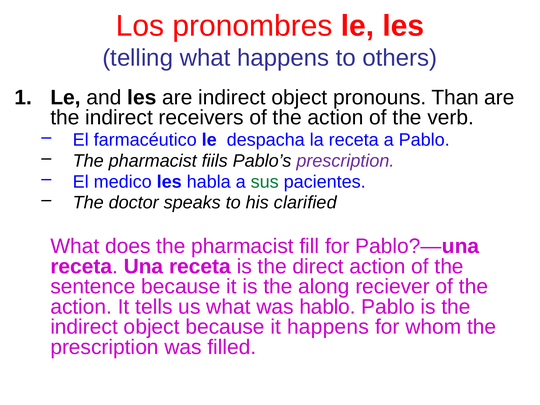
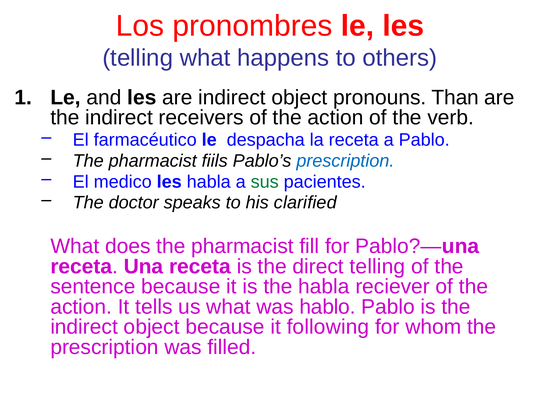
prescription at (346, 161) colour: purple -> blue
direct action: action -> telling
the along: along -> habla
it happens: happens -> following
